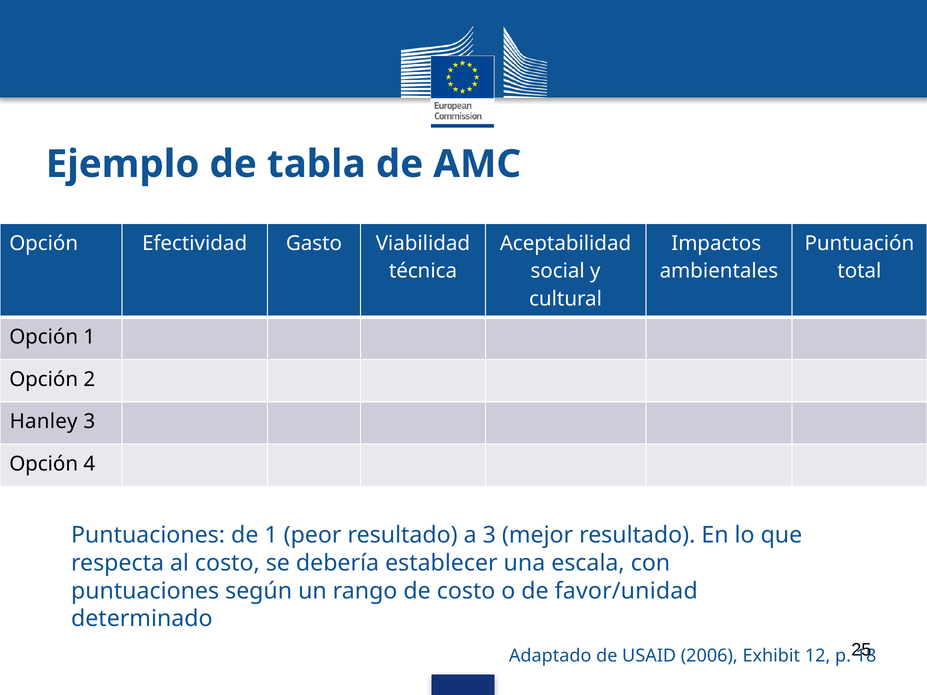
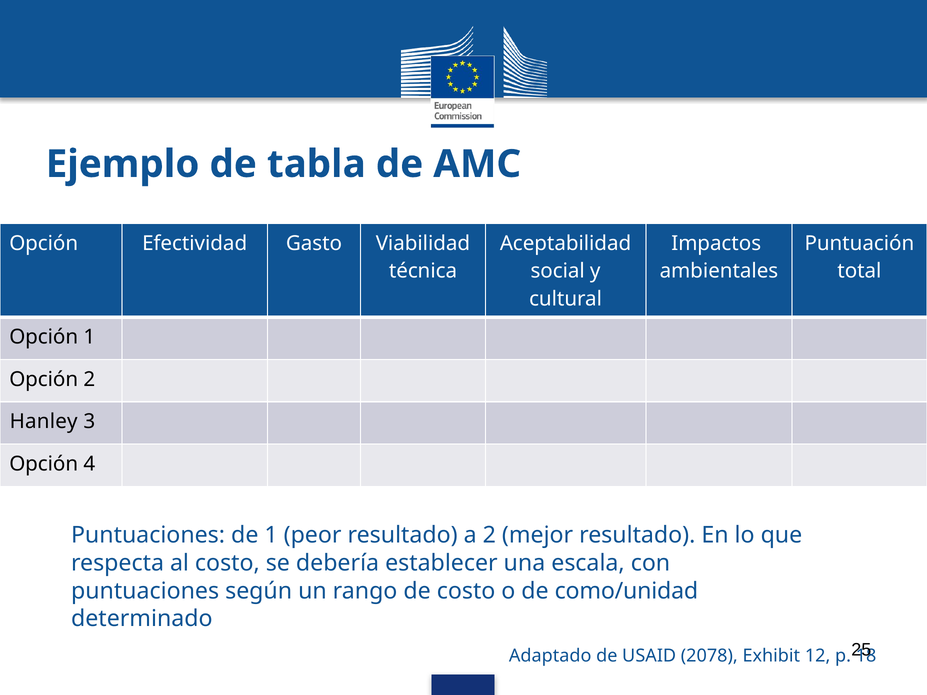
a 3: 3 -> 2
favor/unidad: favor/unidad -> como/unidad
2006: 2006 -> 2078
